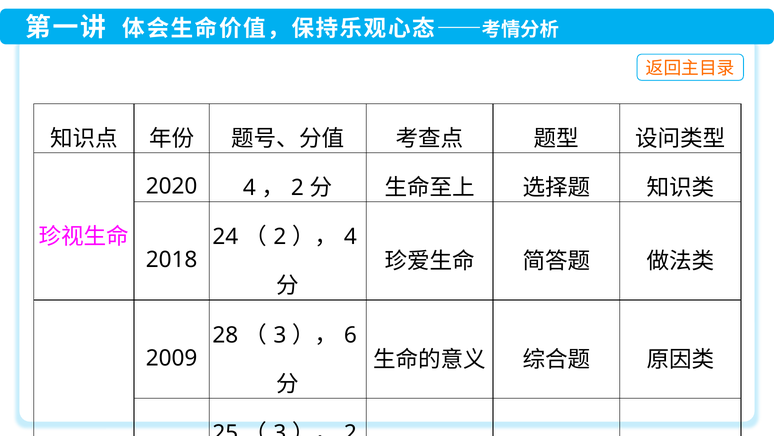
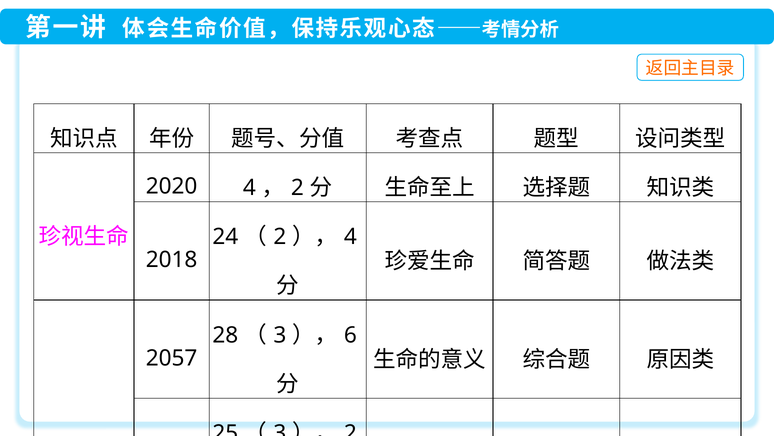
2009: 2009 -> 2057
